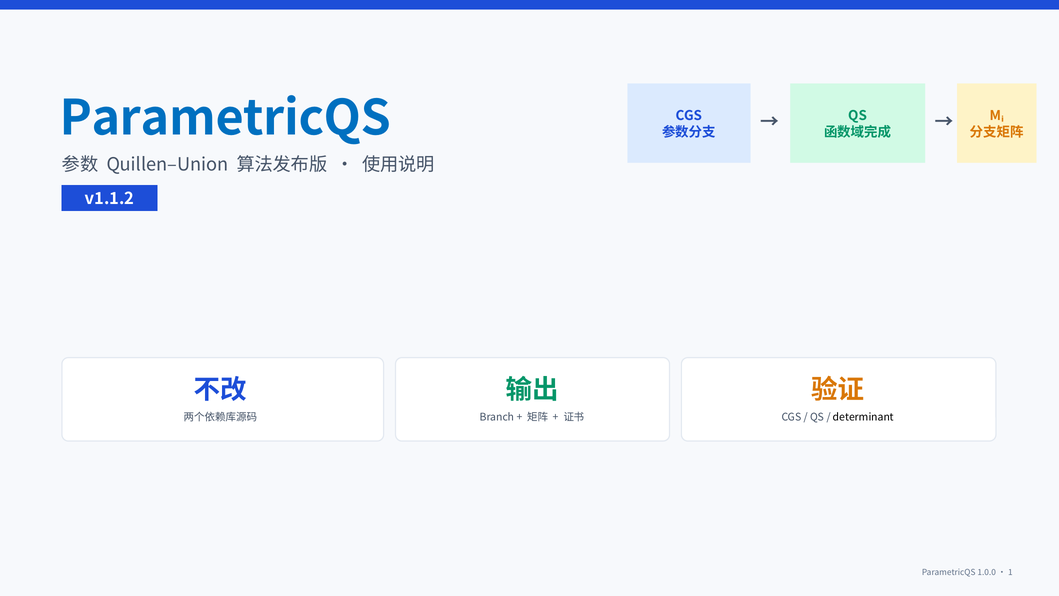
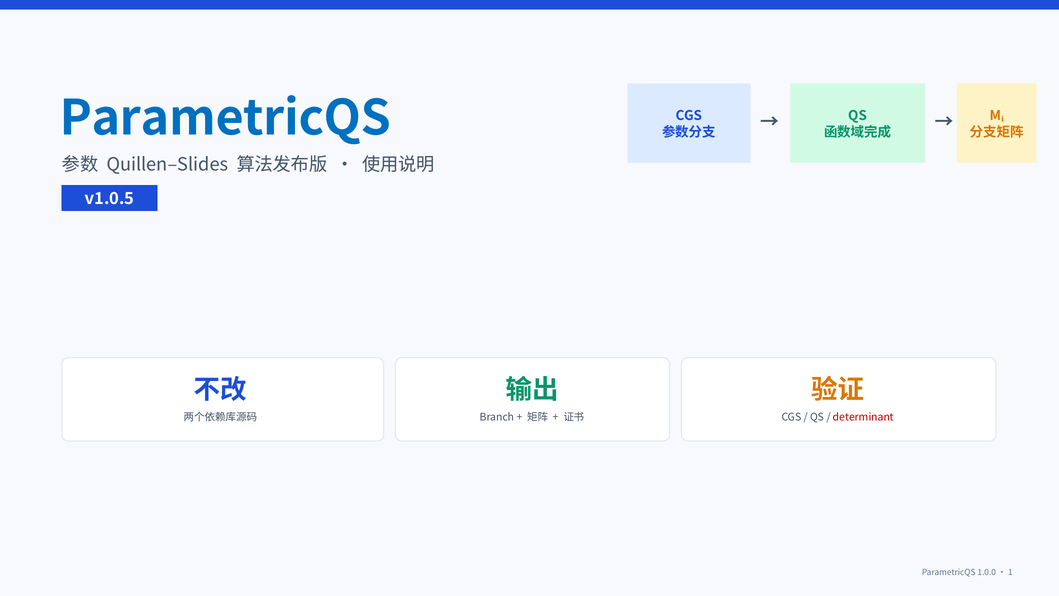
Quillen–Union: Quillen–Union -> Quillen–Slides
v1.1.2: v1.1.2 -> v1.0.5
determinant colour: black -> red
